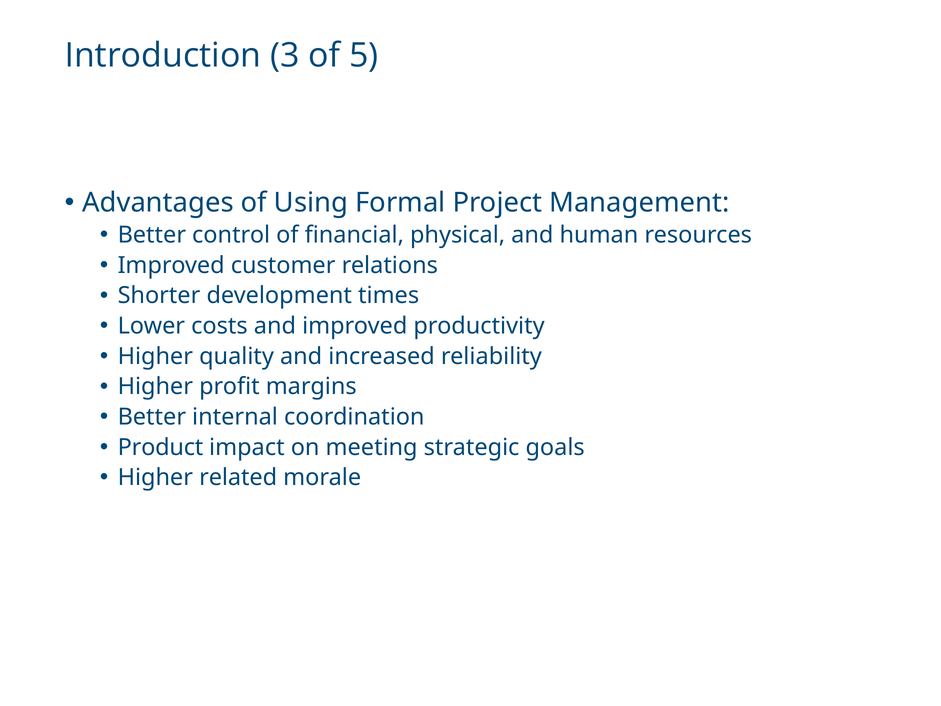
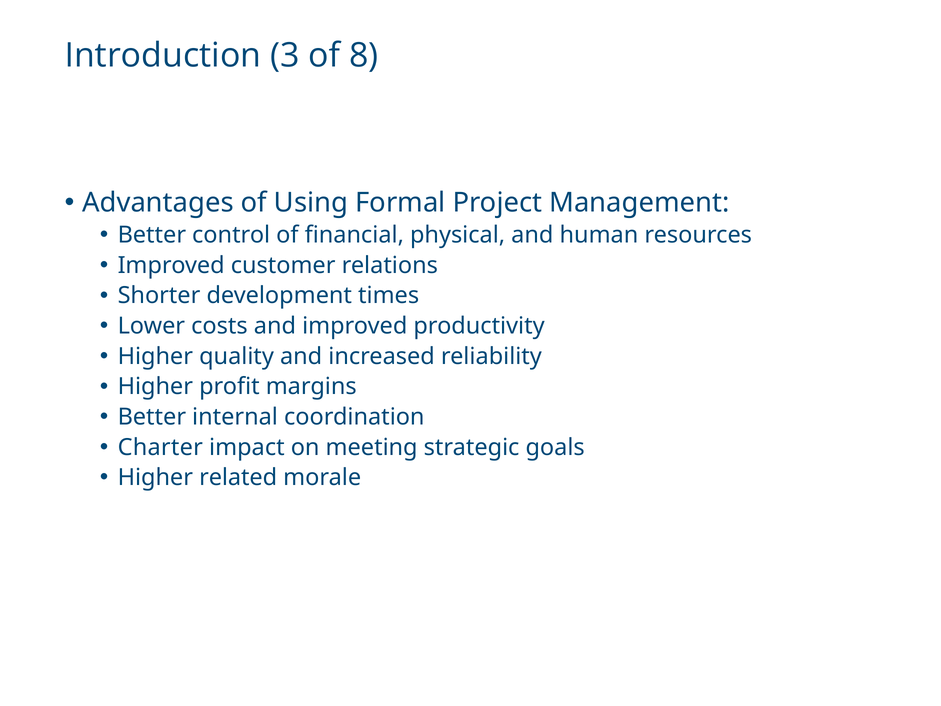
5: 5 -> 8
Product: Product -> Charter
